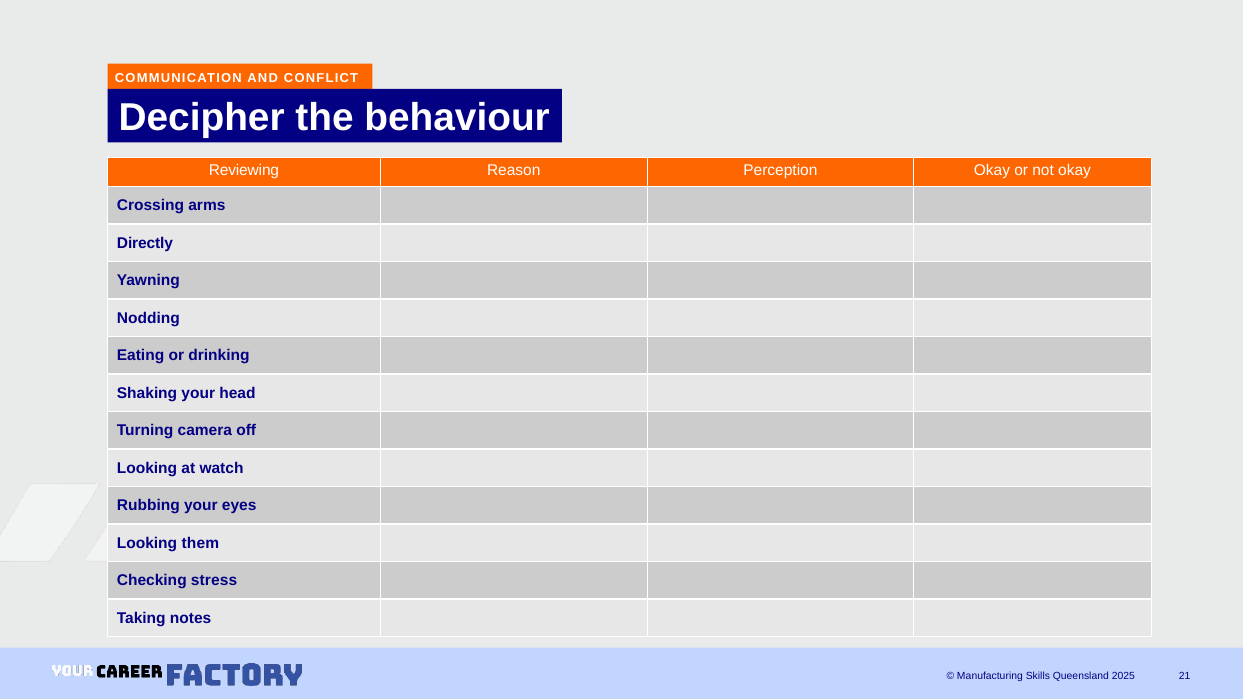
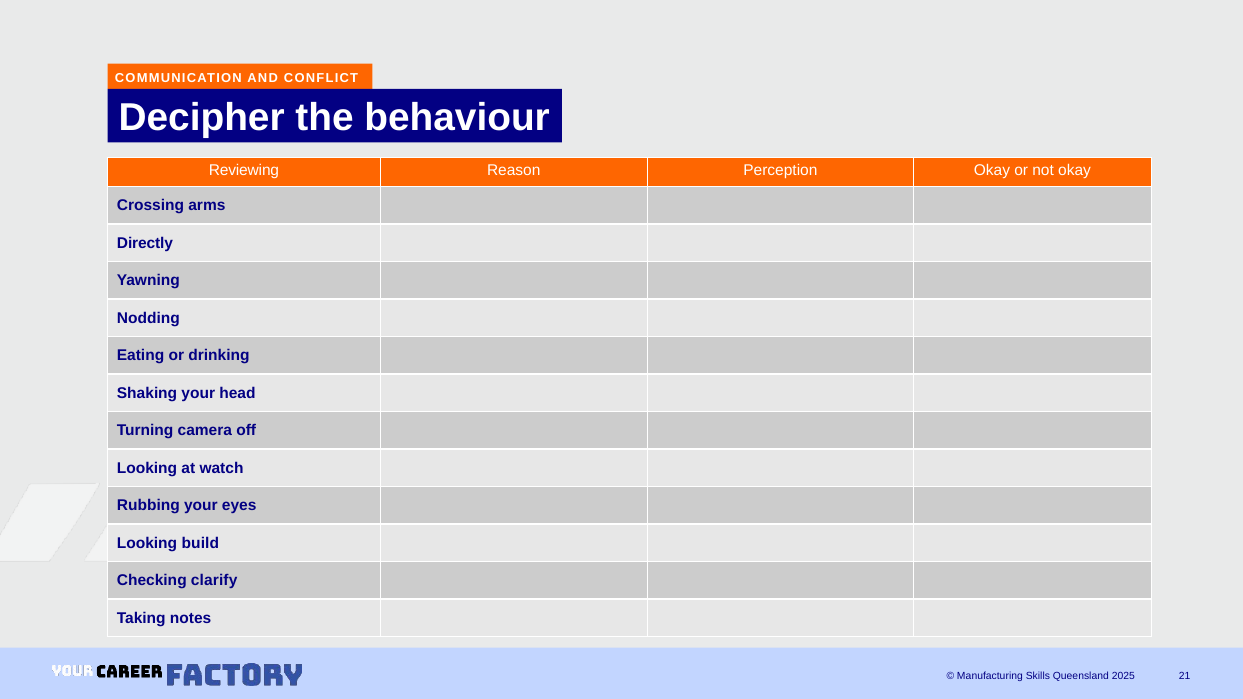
them: them -> build
stress: stress -> clarify
